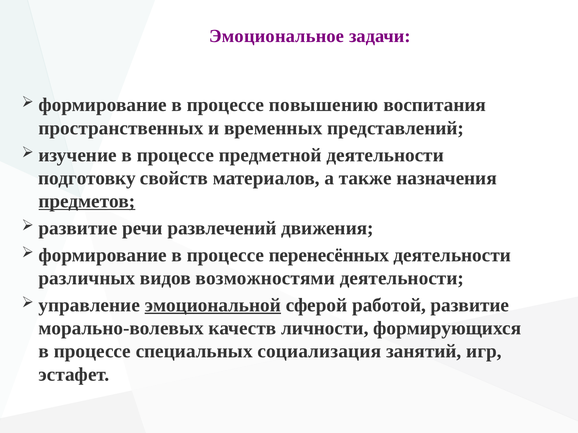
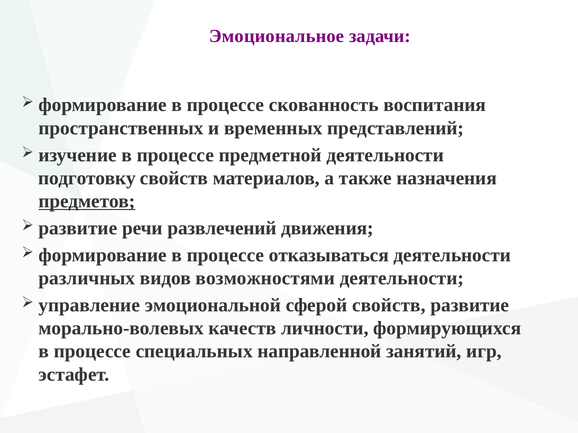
повышению: повышению -> скованность
перенесённых: перенесённых -> отказываться
эмоциональной underline: present -> none
сферой работой: работой -> свойств
социализация: социализация -> направленной
